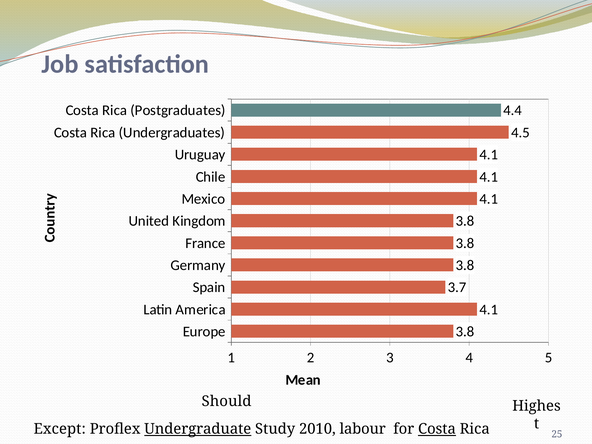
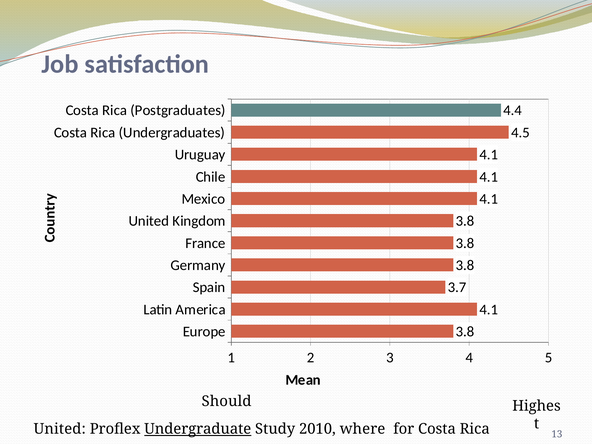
Except at (60, 429): Except -> United
labour: labour -> where
Costa at (437, 429) underline: present -> none
25: 25 -> 13
